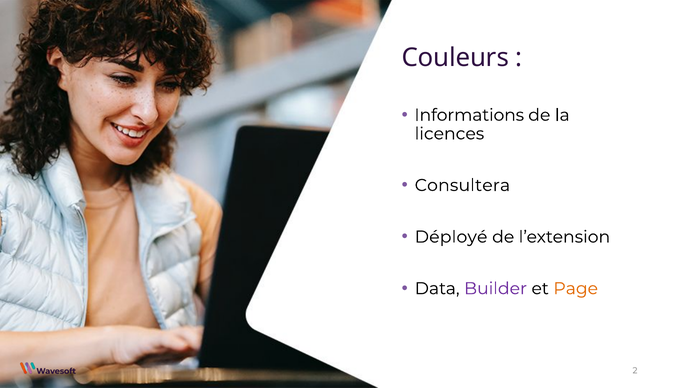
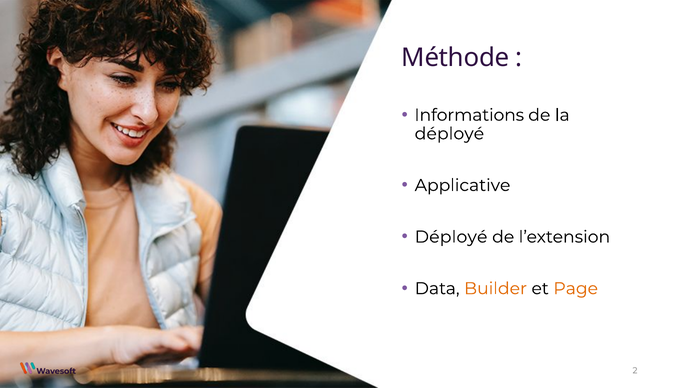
Couleurs: Couleurs -> Méthode
licences at (449, 134): licences -> déployé
Consultera: Consultera -> Applicative
Builder colour: purple -> orange
